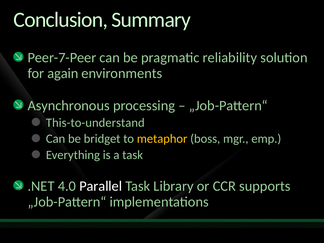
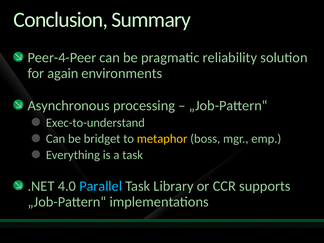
Peer-7-Peer: Peer-7-Peer -> Peer-4-Peer
This-to-understand: This-to-understand -> Exec-to-understand
Parallel colour: white -> light blue
